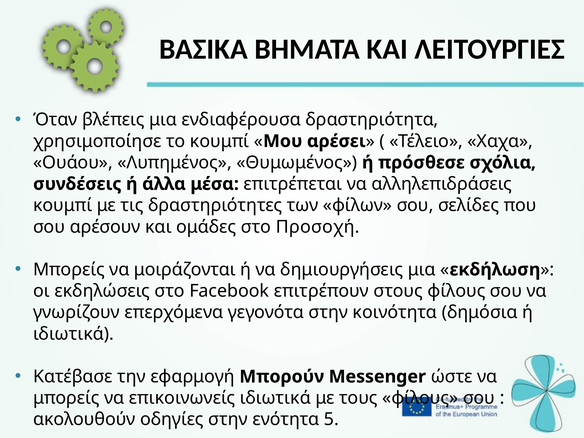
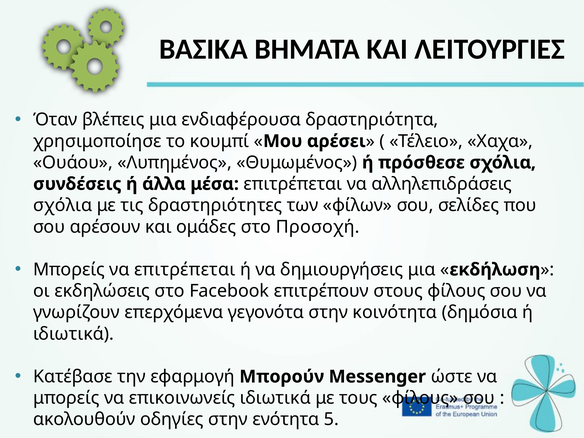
κουμπί at (63, 205): κουμπί -> σχόλια
να μοιράζονται: μοιράζονται -> επιτρέπεται
